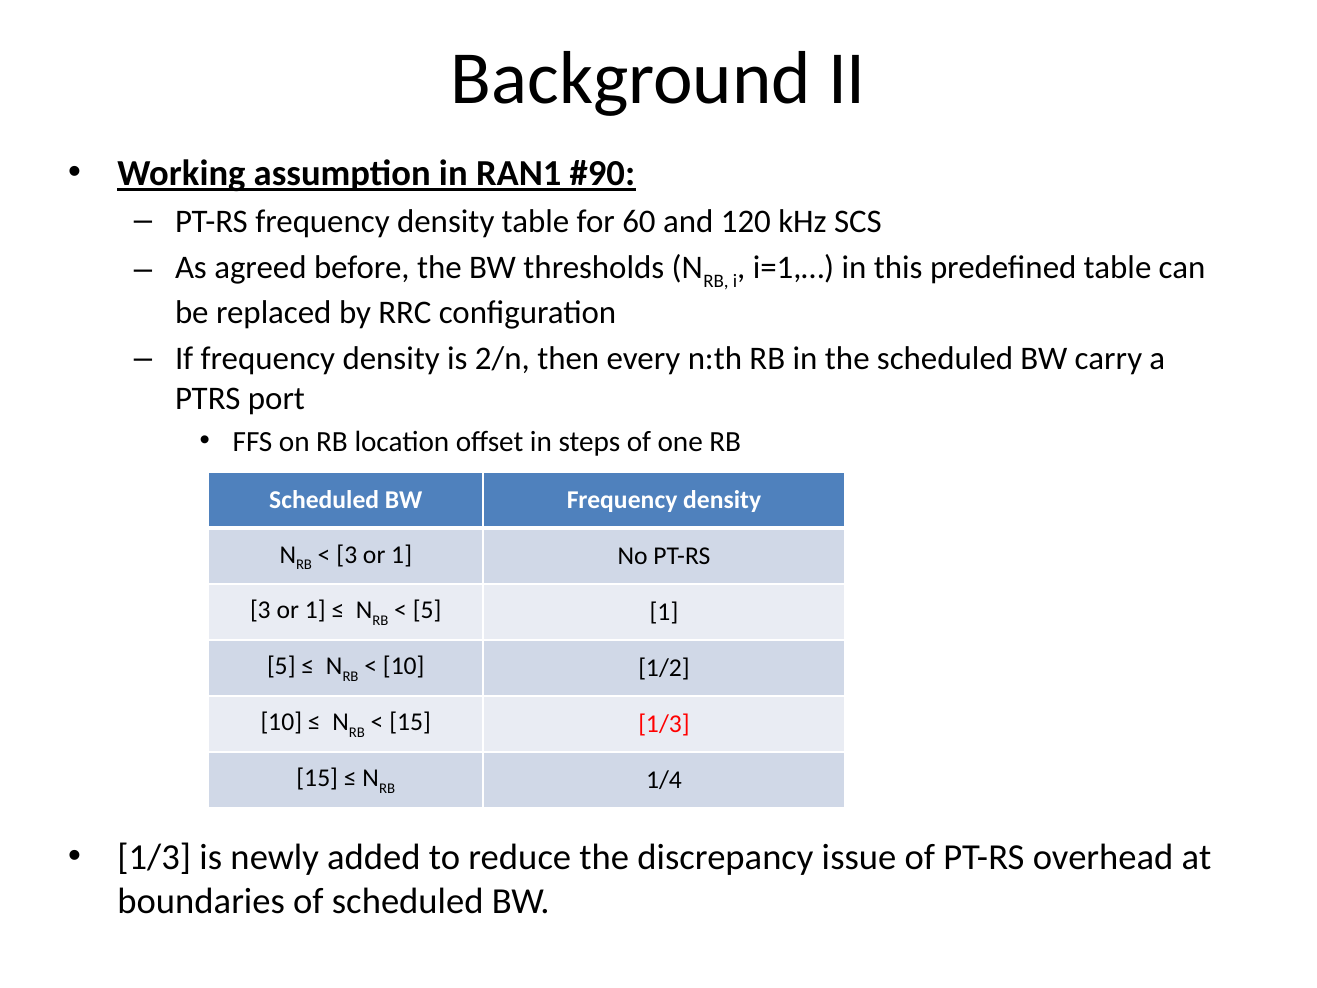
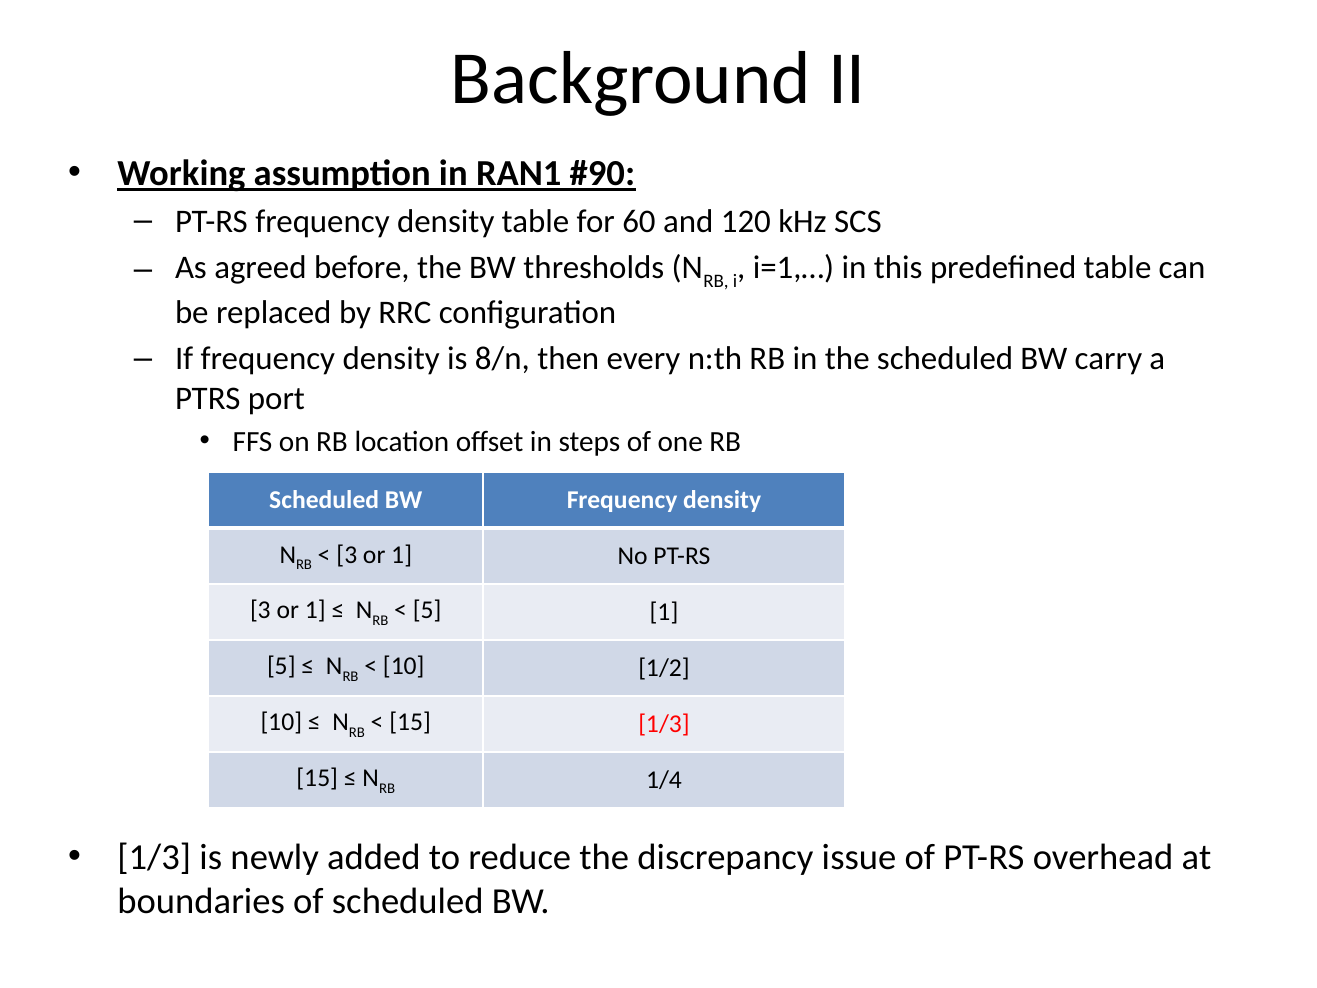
2/n: 2/n -> 8/n
